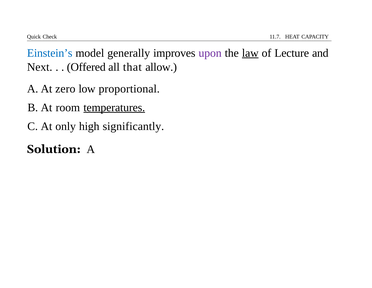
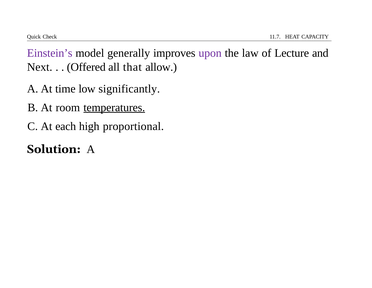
Einstein’s colour: blue -> purple
law underline: present -> none
zero: zero -> time
proportional: proportional -> significantly
only: only -> each
significantly: significantly -> proportional
